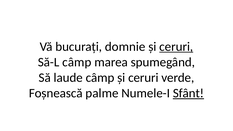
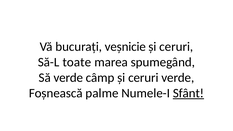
domnie: domnie -> veșnicie
ceruri at (176, 47) underline: present -> none
Să-L câmp: câmp -> toate
Să laude: laude -> verde
